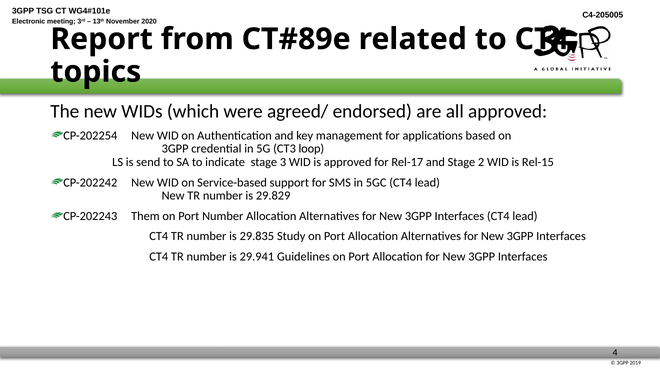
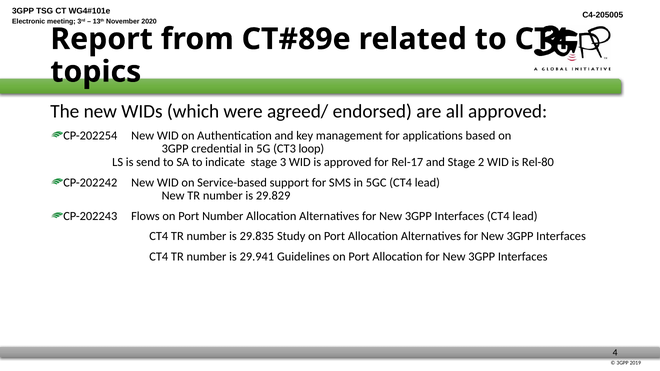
Rel-15: Rel-15 -> Rel-80
Them: Them -> Flows
